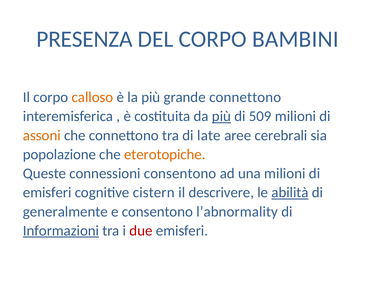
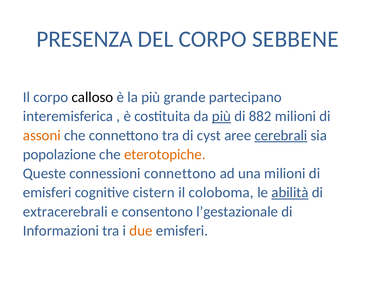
BAMBINI: BAMBINI -> SEBBENE
calloso colour: orange -> black
grande connettono: connettono -> partecipano
509: 509 -> 882
late: late -> cyst
cerebrali underline: none -> present
connessioni consentono: consentono -> connettono
descrivere: descrivere -> coloboma
generalmente: generalmente -> extracerebrali
l’abnormality: l’abnormality -> l’gestazionale
Informazioni underline: present -> none
due colour: red -> orange
